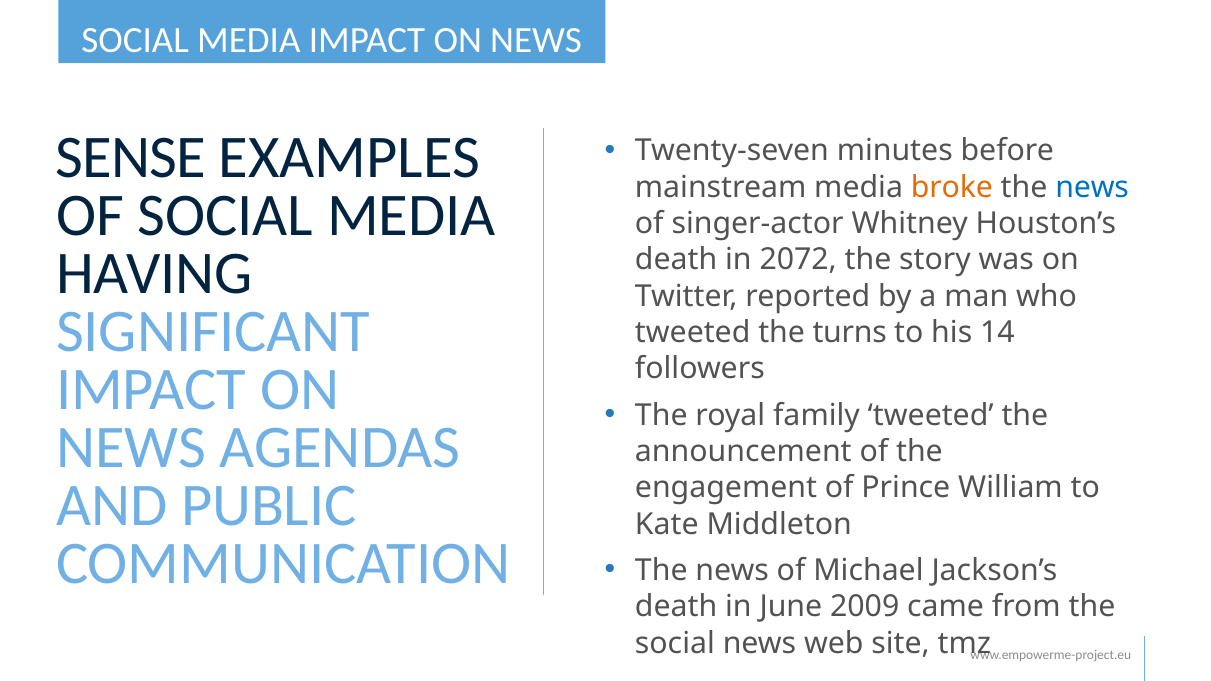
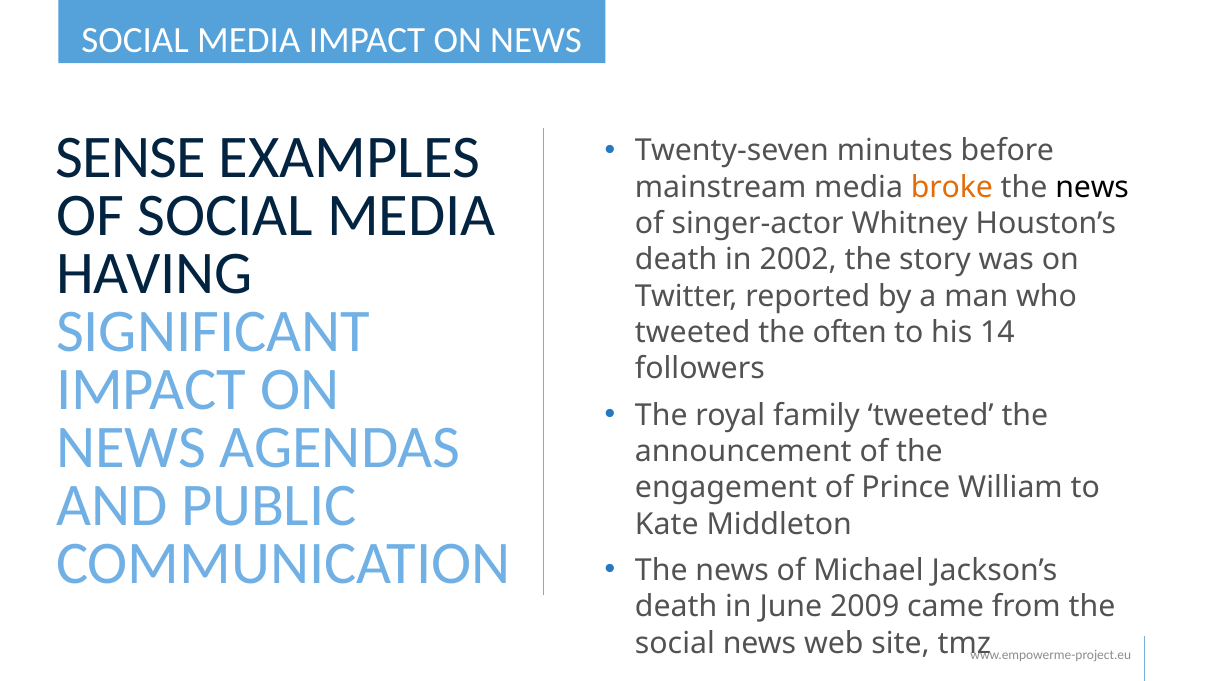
news at (1092, 187) colour: blue -> black
2072: 2072 -> 2002
turns: turns -> often
